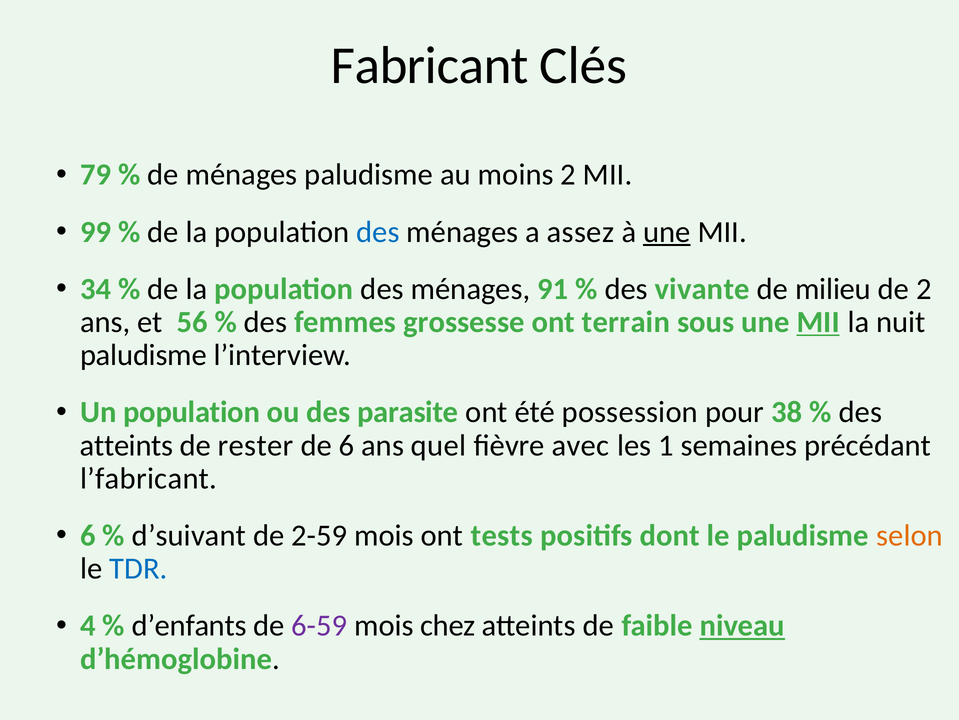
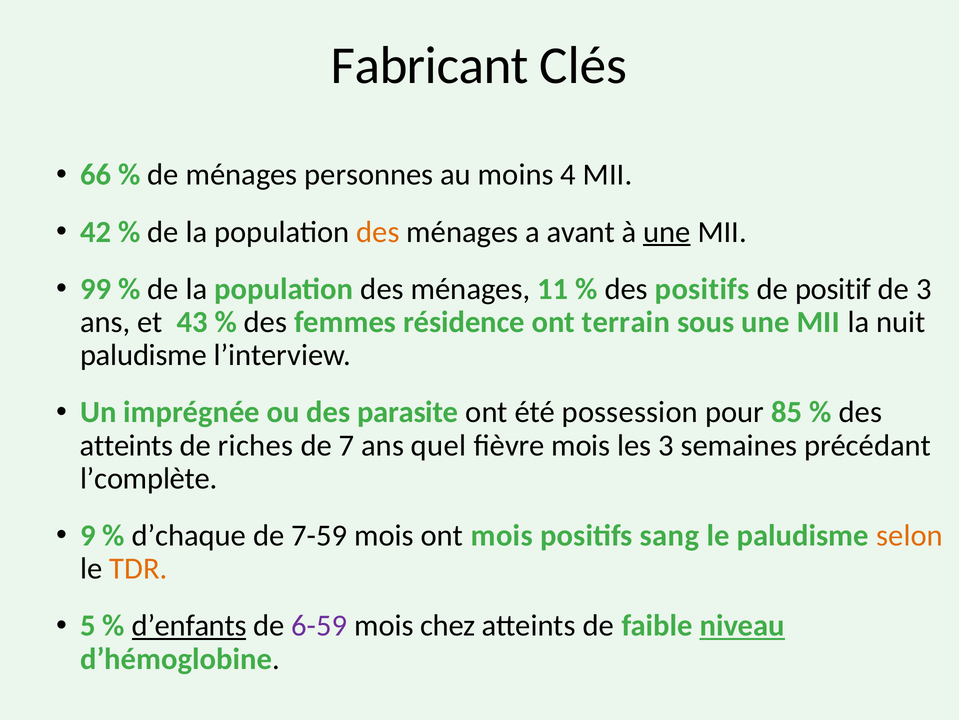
79: 79 -> 66
ménages paludisme: paludisme -> personnes
moins 2: 2 -> 4
99: 99 -> 42
des at (378, 232) colour: blue -> orange
assez: assez -> avant
34: 34 -> 99
91: 91 -> 11
des vivante: vivante -> positifs
milieu: milieu -> positif
de 2: 2 -> 3
56: 56 -> 43
grossesse: grossesse -> résidence
MII at (818, 322) underline: present -> none
Un population: population -> imprégnée
38: 38 -> 85
rester: rester -> riches
de 6: 6 -> 7
fièvre avec: avec -> mois
les 1: 1 -> 3
l’fabricant: l’fabricant -> l’complète
6 at (88, 535): 6 -> 9
d’suivant: d’suivant -> d’chaque
2-59: 2-59 -> 7-59
ont tests: tests -> mois
dont: dont -> sang
TDR colour: blue -> orange
4: 4 -> 5
d’enfants underline: none -> present
